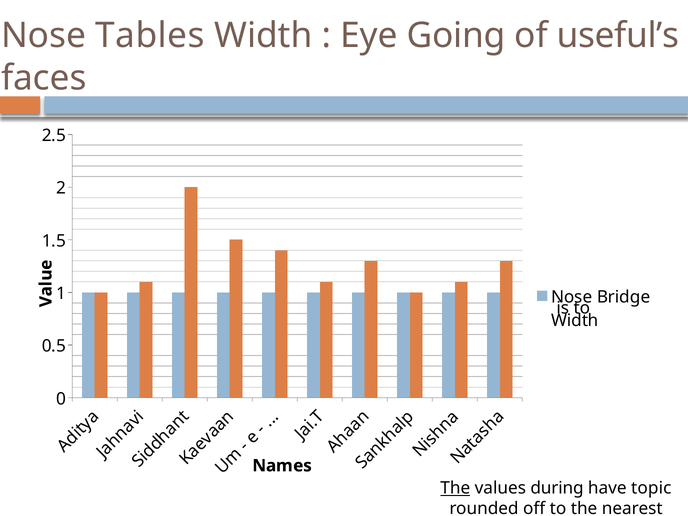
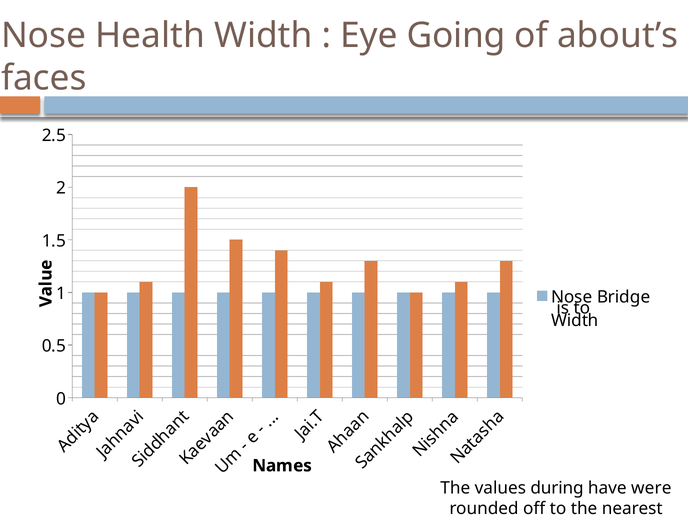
Tables: Tables -> Health
useful’s: useful’s -> about’s
The at (455, 488) underline: present -> none
topic: topic -> were
